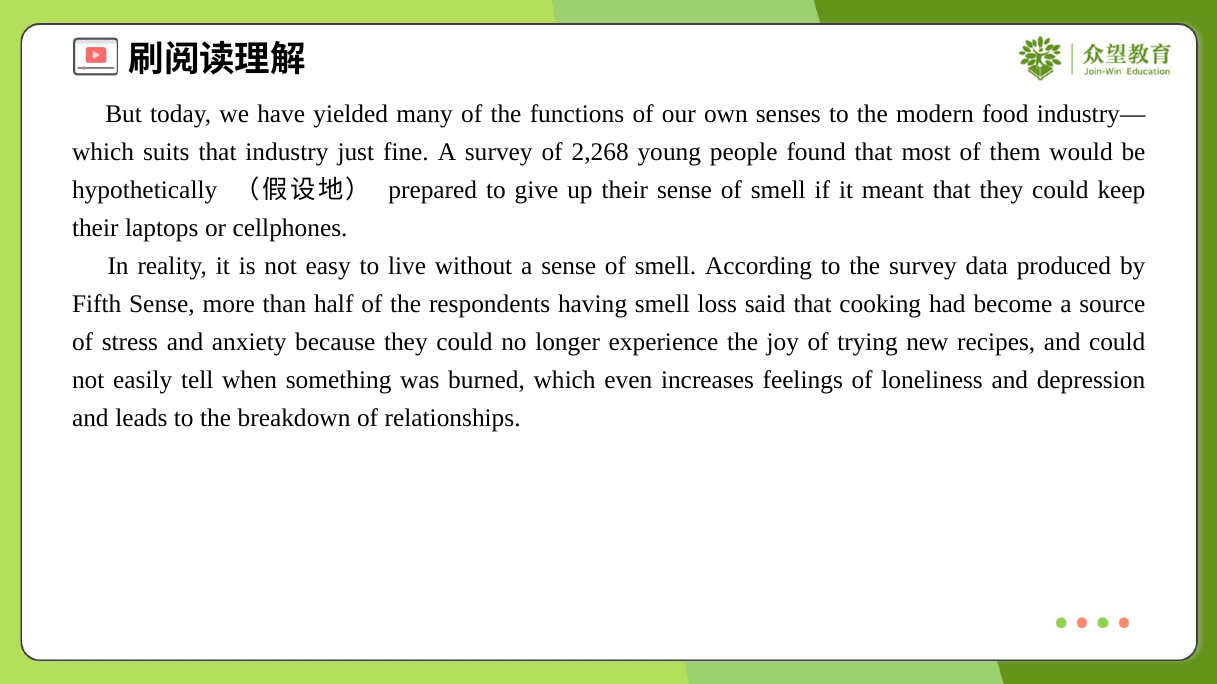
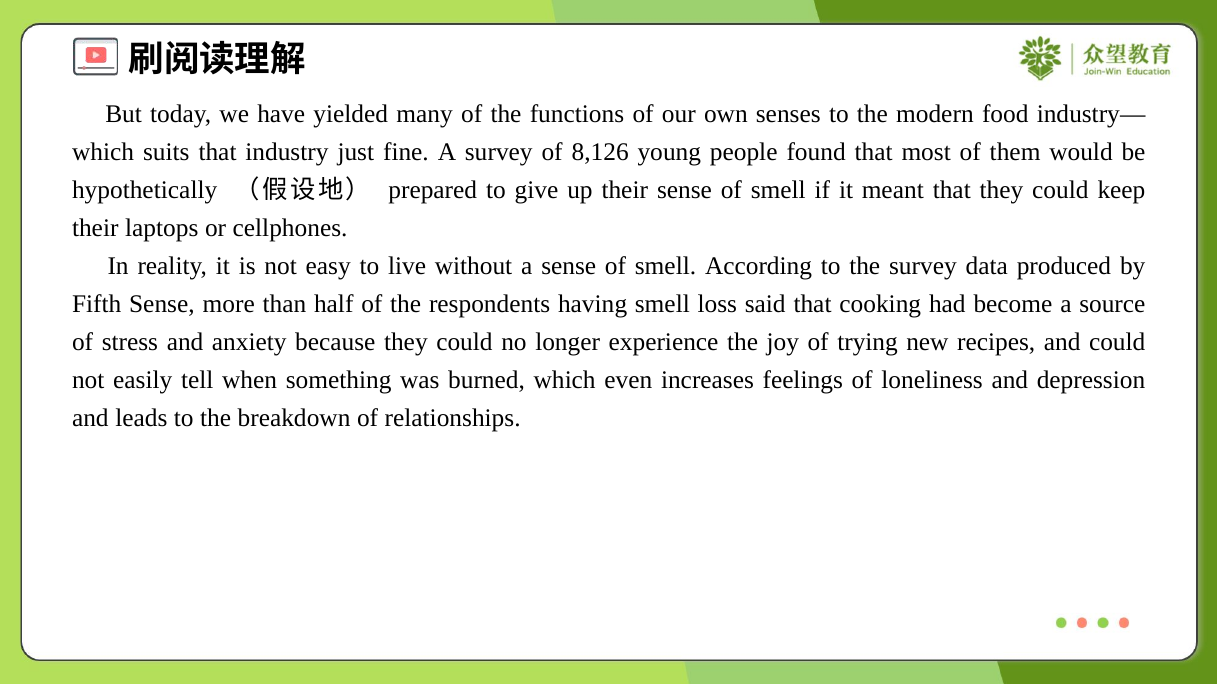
2,268: 2,268 -> 8,126
